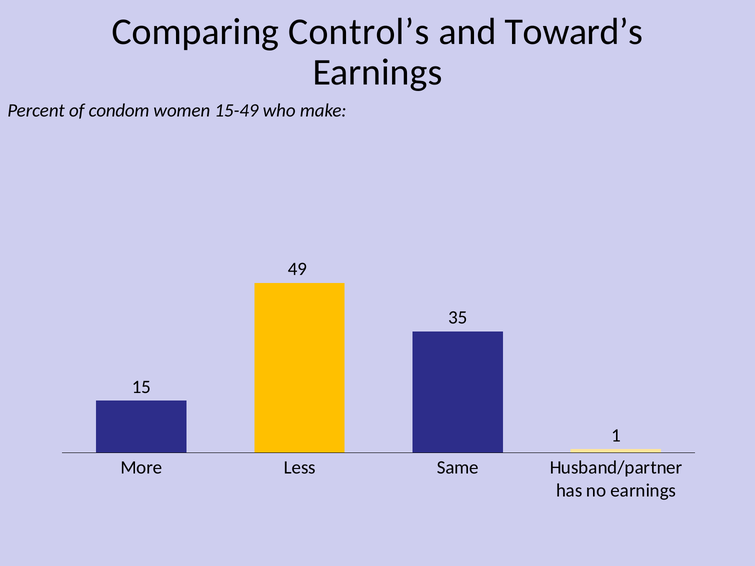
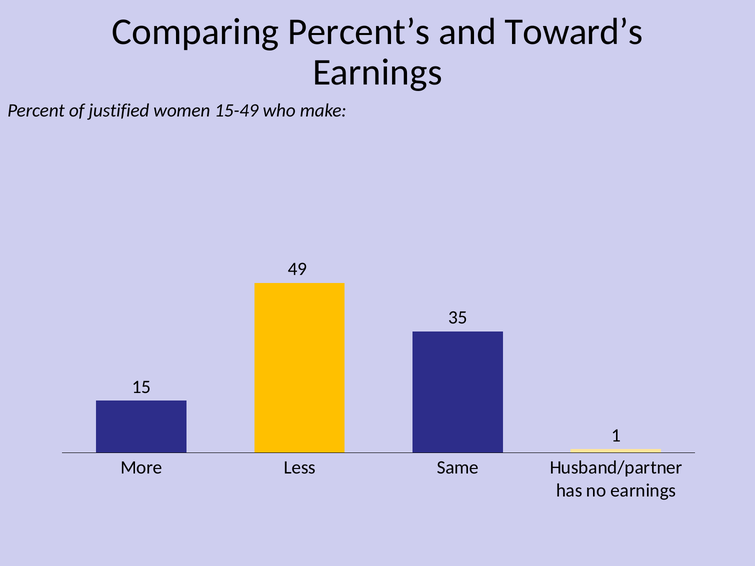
Control’s: Control’s -> Percent’s
condom: condom -> justified
